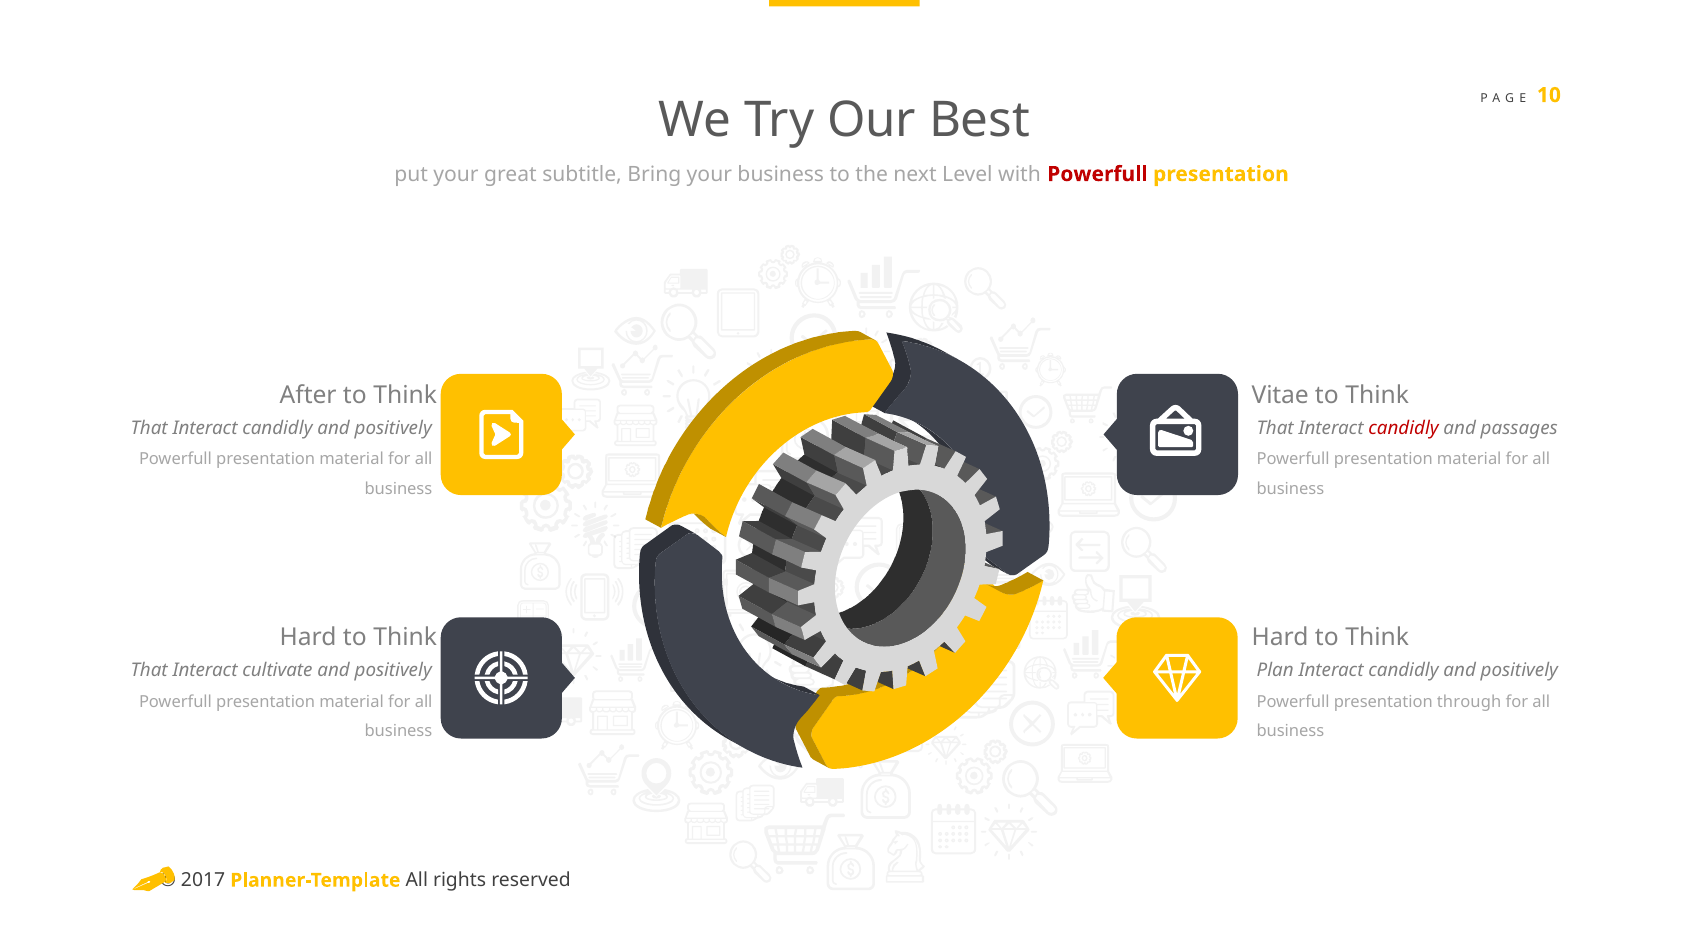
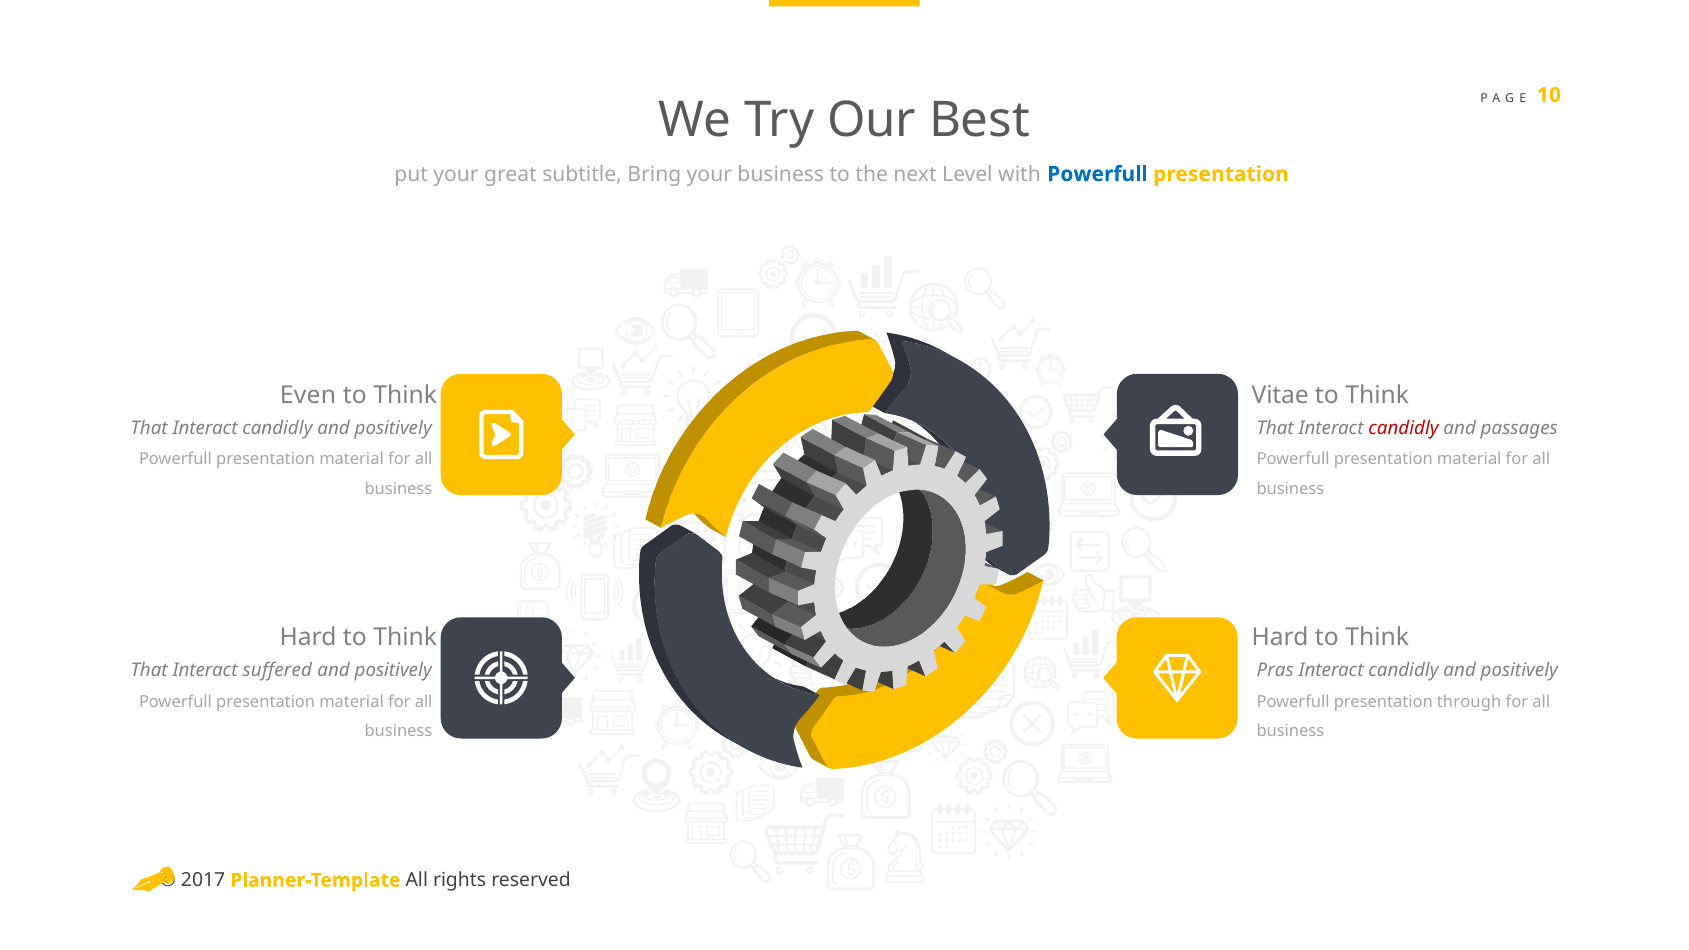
Powerfull at (1097, 174) colour: red -> blue
After: After -> Even
cultivate: cultivate -> suffered
Plan: Plan -> Pras
